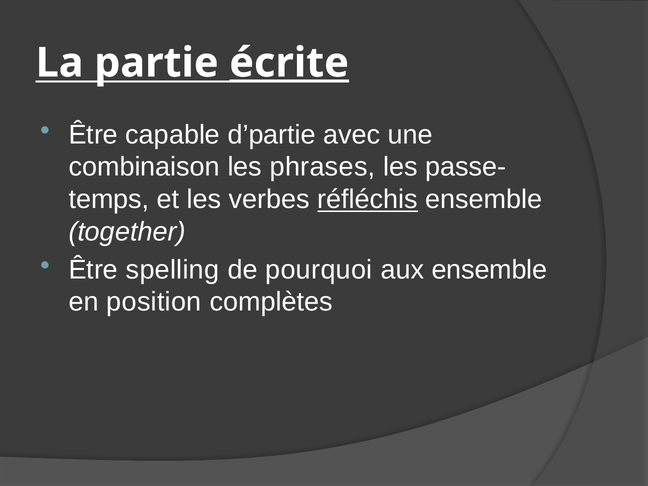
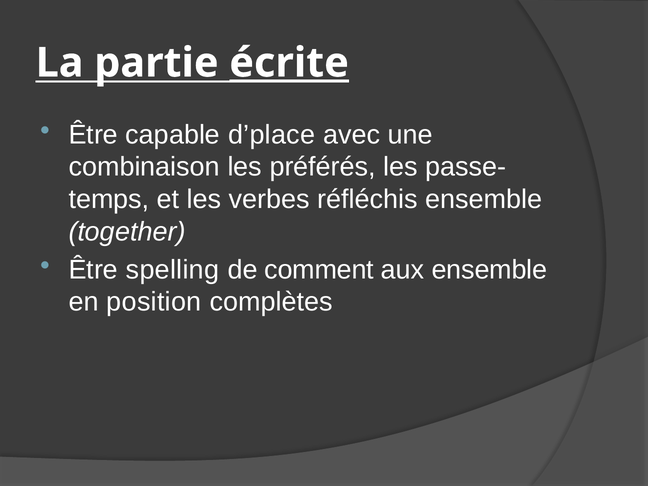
d’partie: d’partie -> d’place
phrases: phrases -> préférés
réfléchis underline: present -> none
pourquoi: pourquoi -> comment
